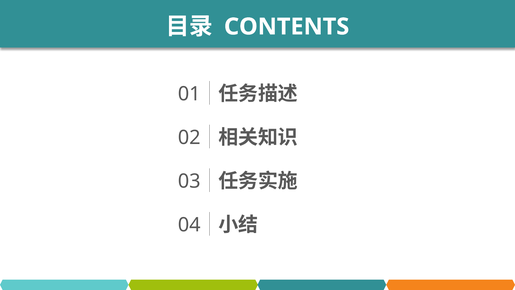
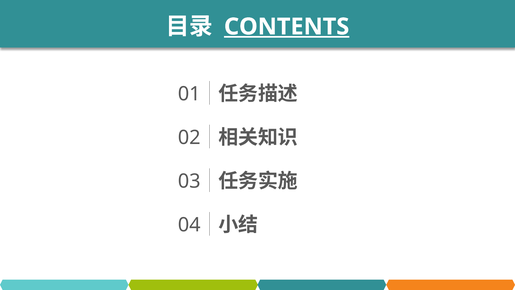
CONTENTS underline: none -> present
